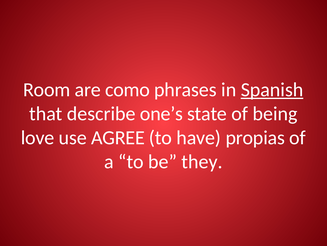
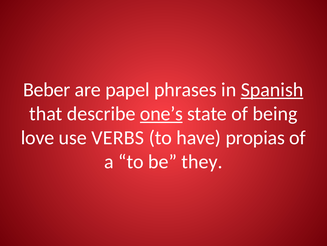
Room: Room -> Beber
como: como -> papel
one’s underline: none -> present
AGREE: AGREE -> VERBS
